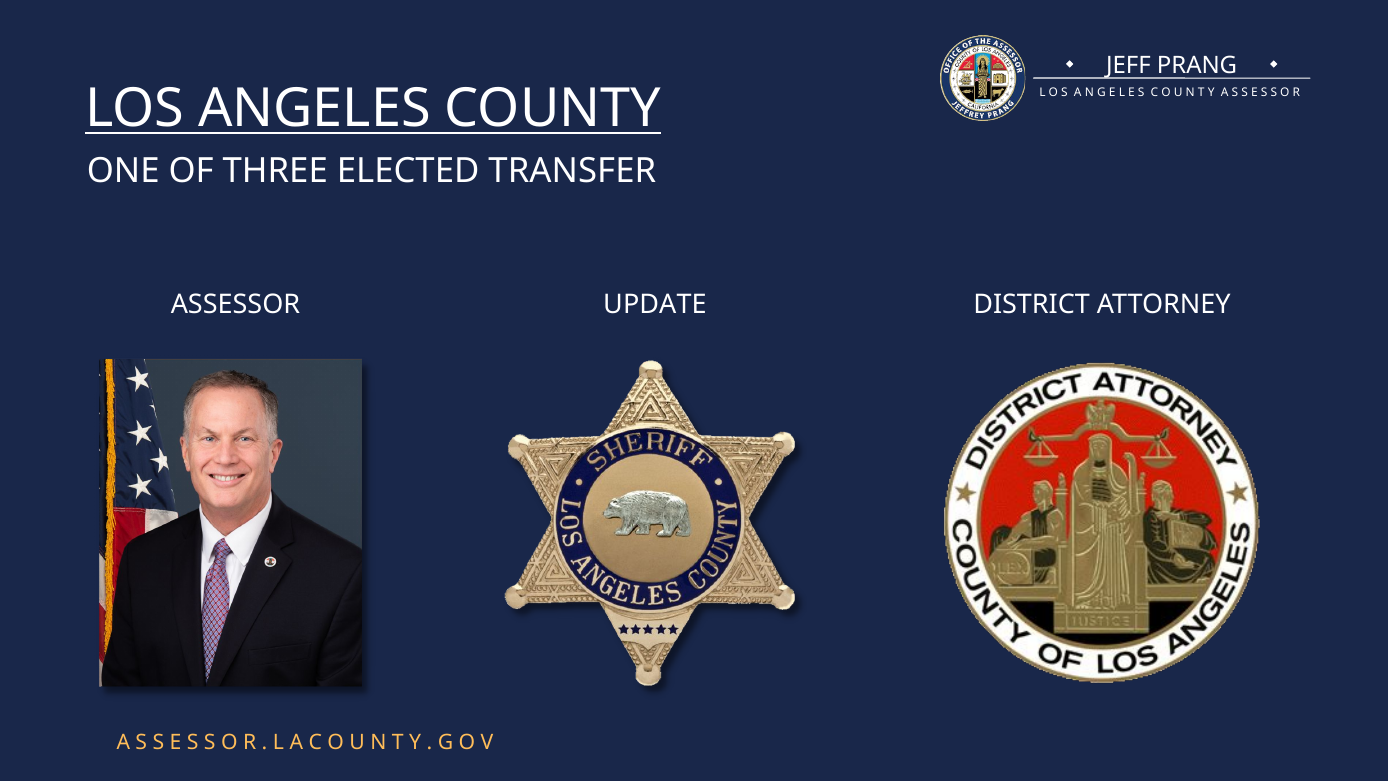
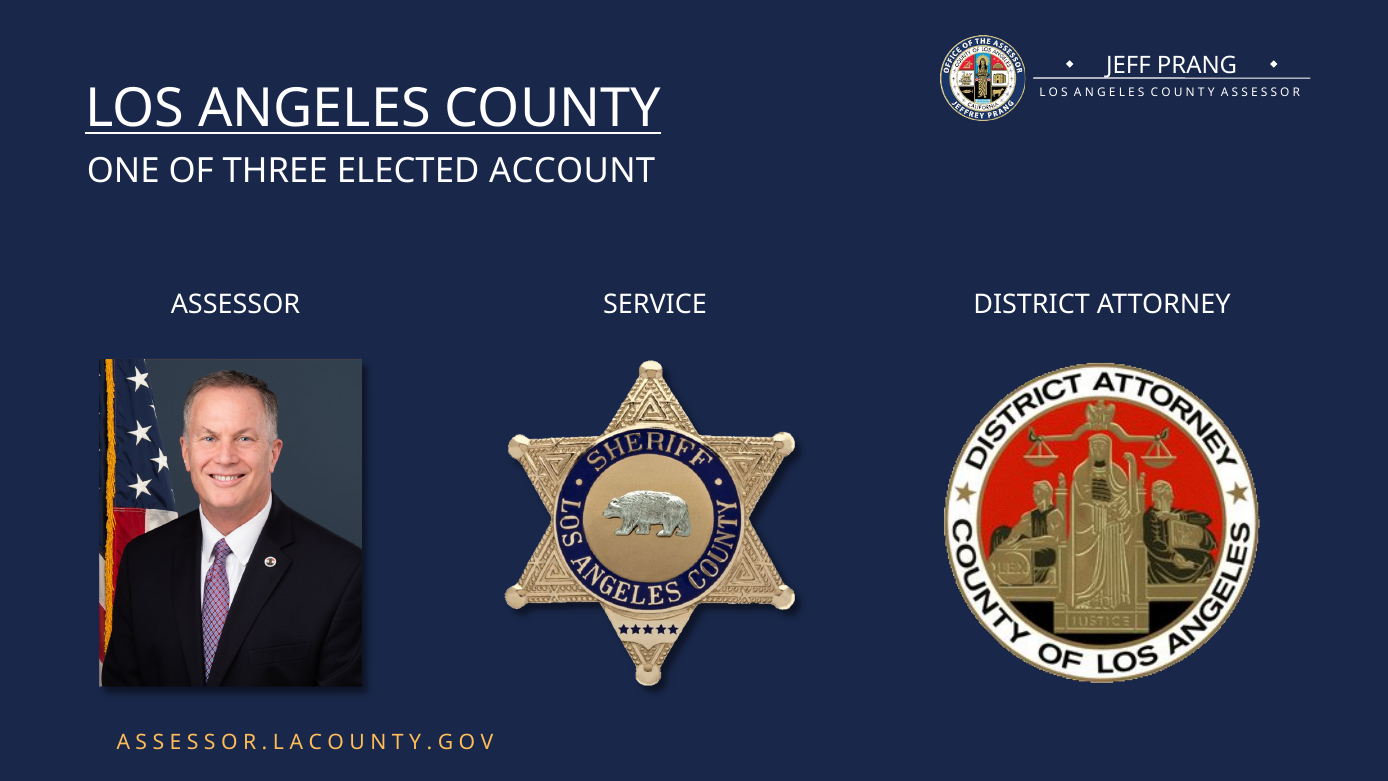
TRANSFER: TRANSFER -> ACCOUNT
UPDATE: UPDATE -> SERVICE
